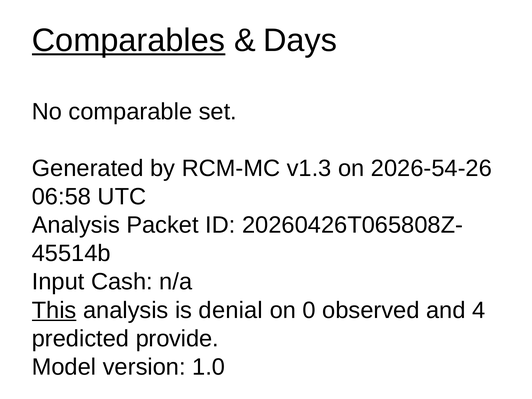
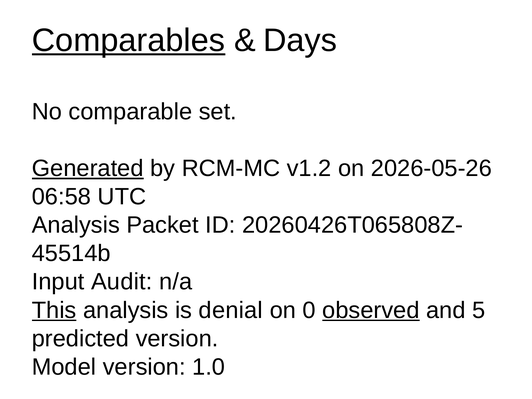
Generated underline: none -> present
v1.3: v1.3 -> v1.2
2026-54-26: 2026-54-26 -> 2026-05-26
Cash: Cash -> Audit
observed underline: none -> present
4: 4 -> 5
predicted provide: provide -> version
